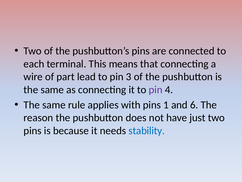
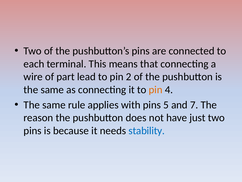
3: 3 -> 2
pin at (156, 89) colour: purple -> orange
1: 1 -> 5
6: 6 -> 7
